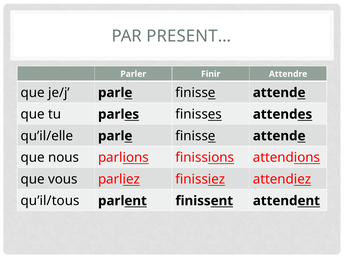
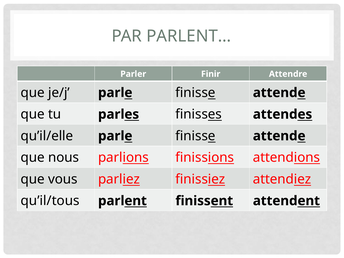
PRESENT…: PRESENT… -> PARLENT…
